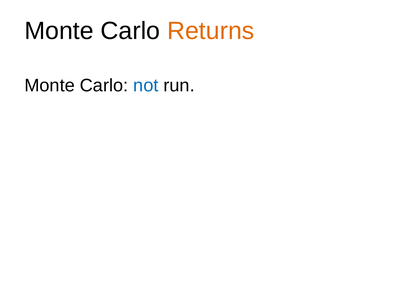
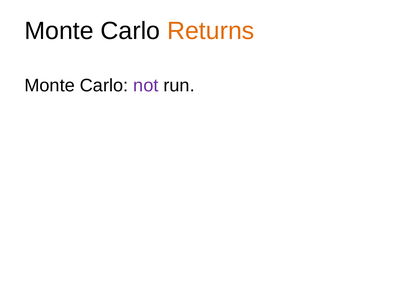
not colour: blue -> purple
